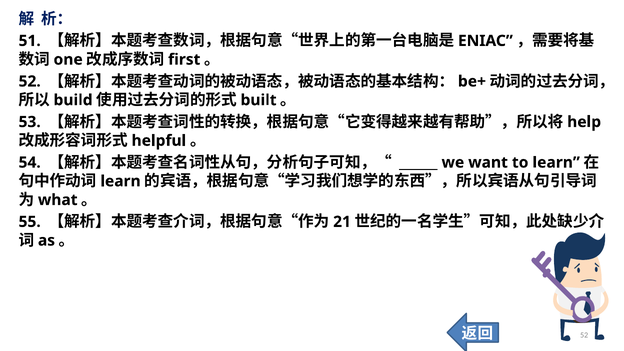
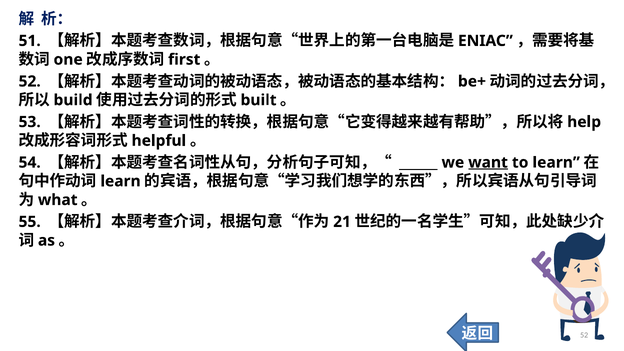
want underline: none -> present
